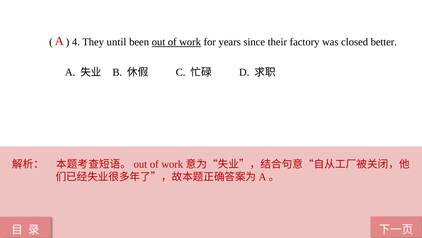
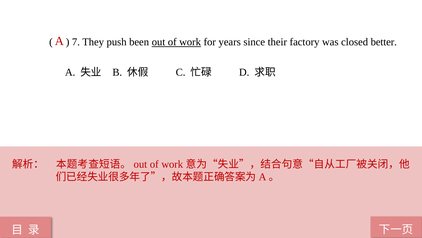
4: 4 -> 7
until: until -> push
